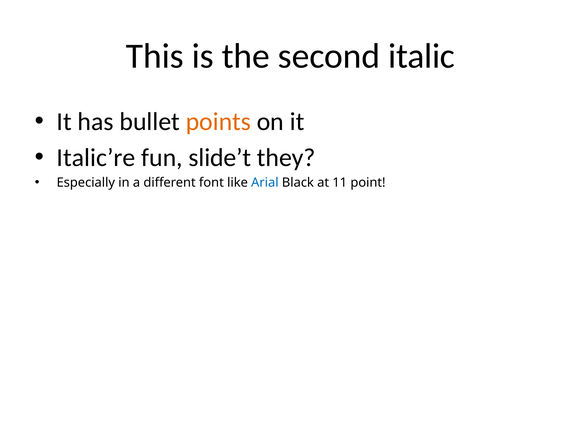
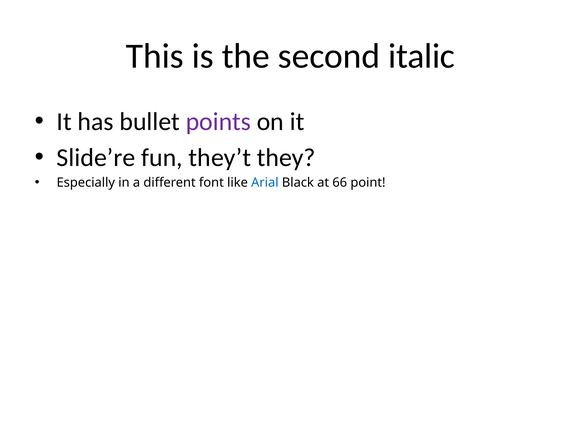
points colour: orange -> purple
Italic’re: Italic’re -> Slide’re
slide’t: slide’t -> they’t
11: 11 -> 66
